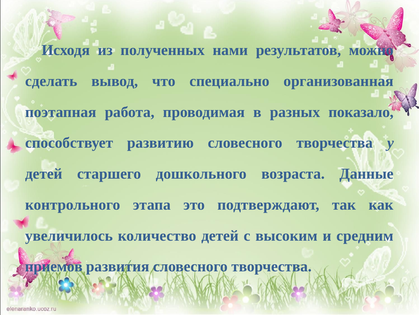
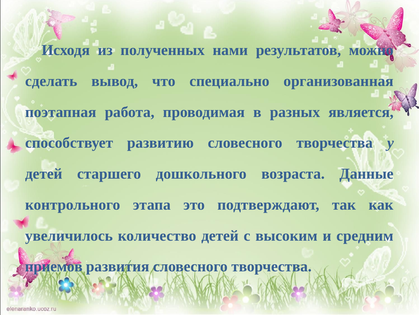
показало: показало -> является
